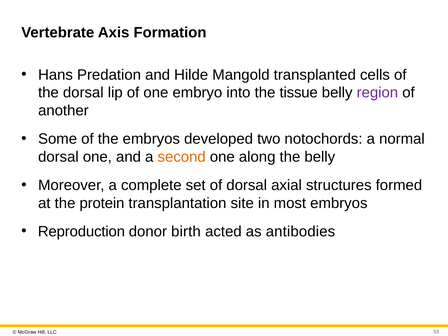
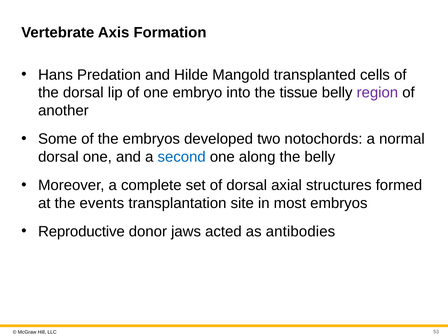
second colour: orange -> blue
protein: protein -> events
Reproduction: Reproduction -> Reproductive
birth: birth -> jaws
